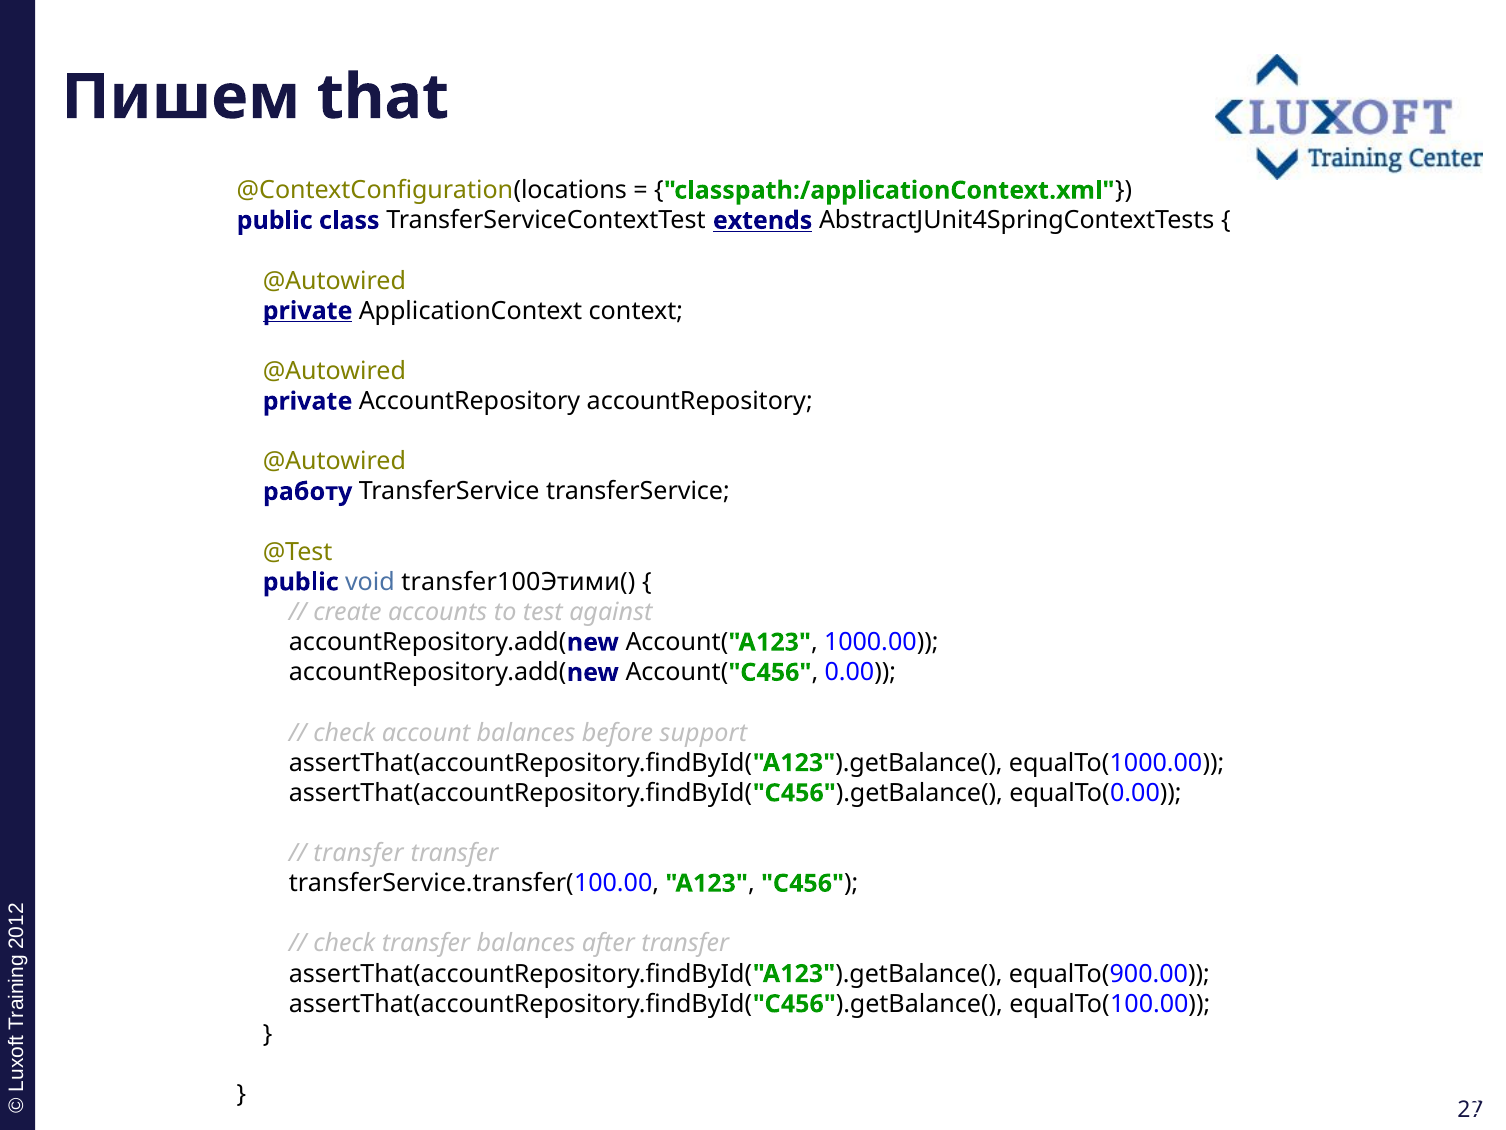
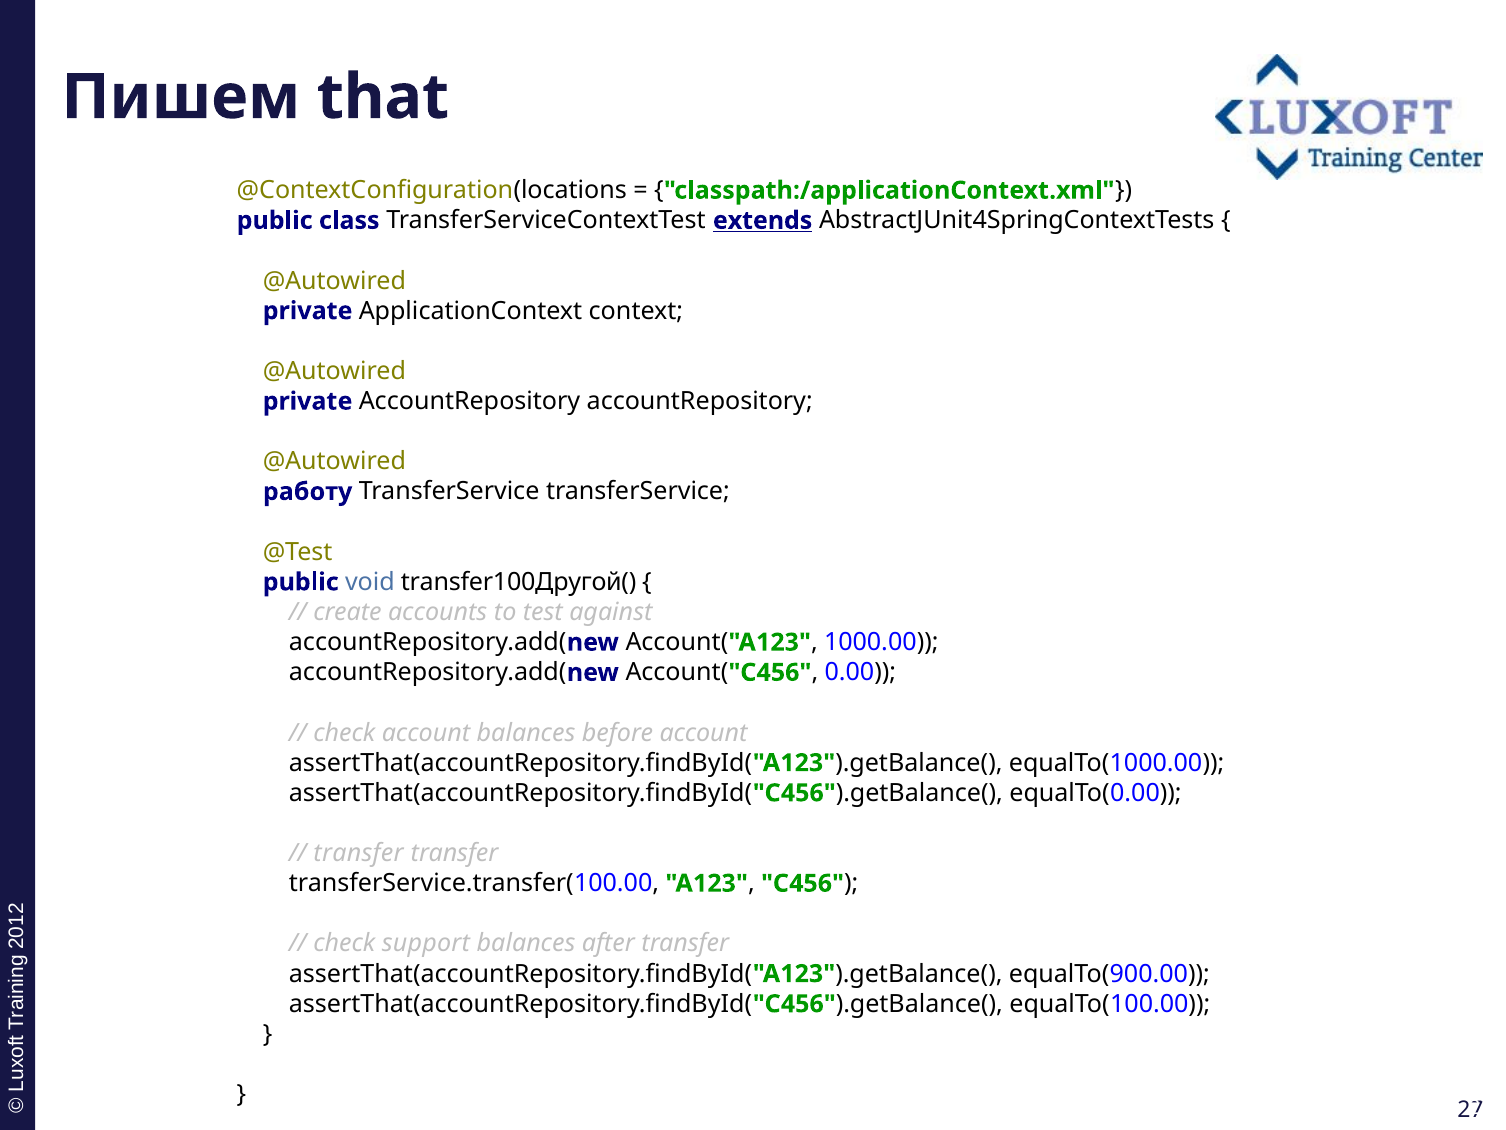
private at (308, 311) underline: present -> none
transfer100Этими(: transfer100Этими( -> transfer100Другой(
before support: support -> account
check transfer: transfer -> support
